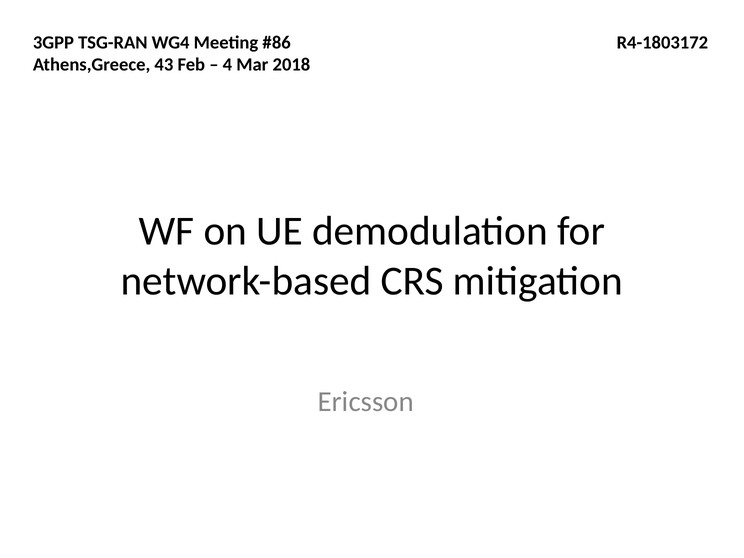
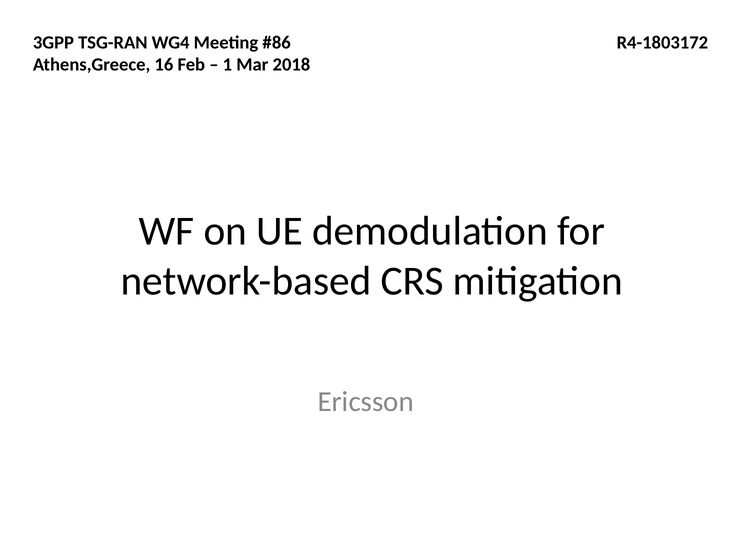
43: 43 -> 16
4: 4 -> 1
